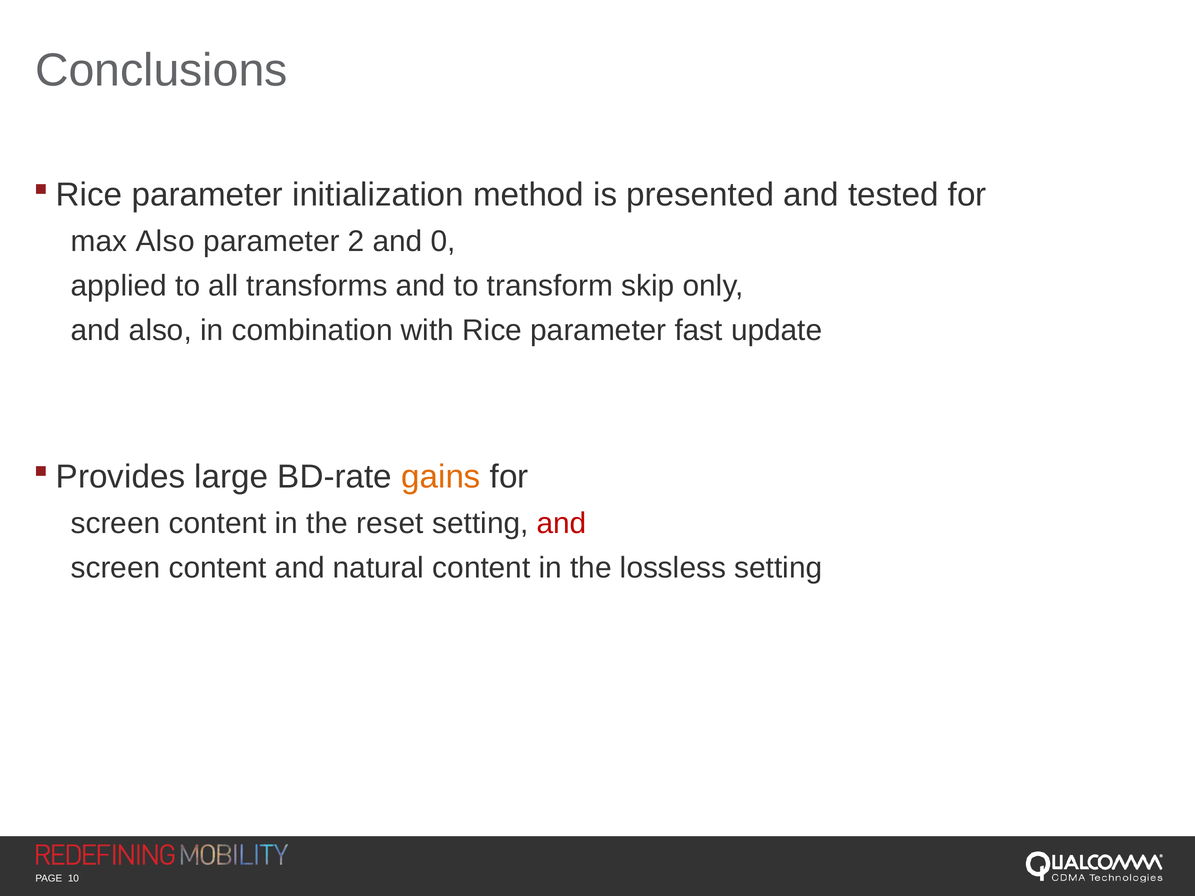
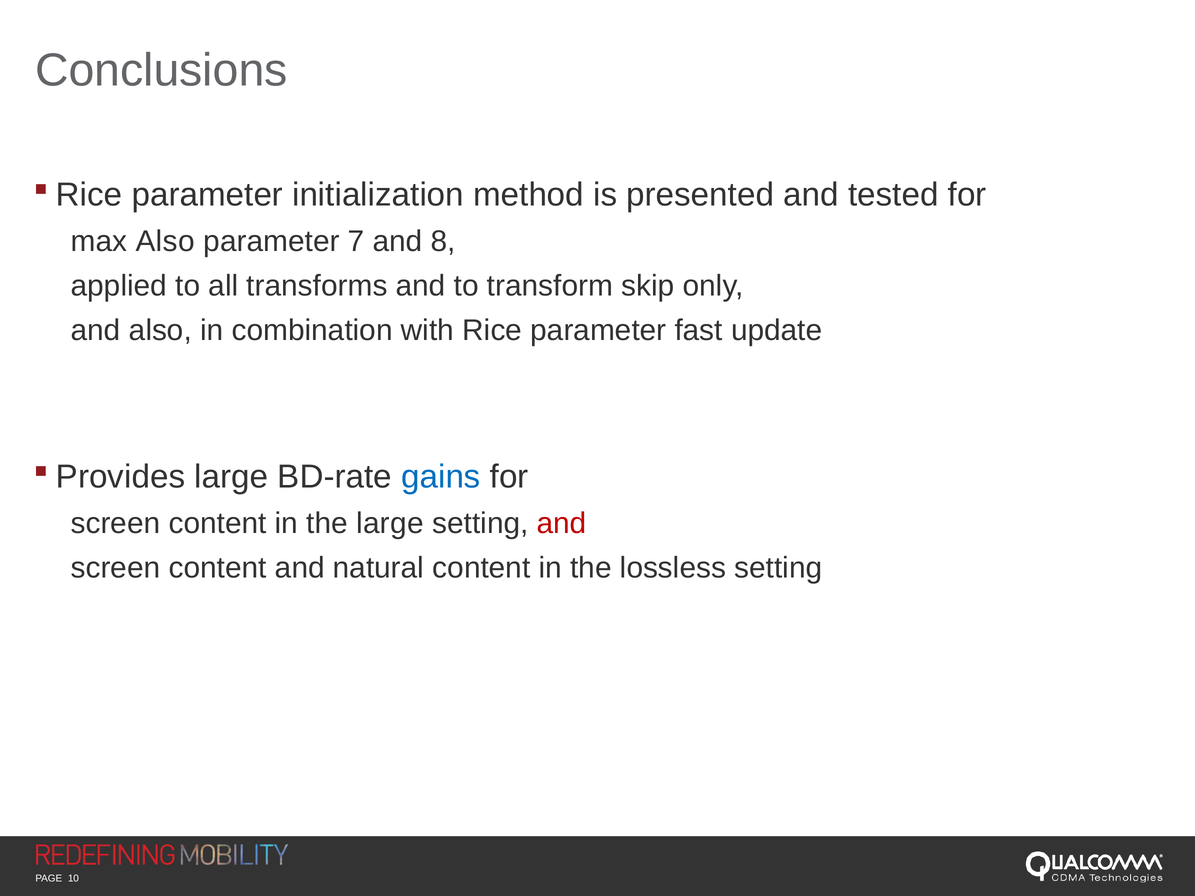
2: 2 -> 7
0: 0 -> 8
gains colour: orange -> blue
the reset: reset -> large
